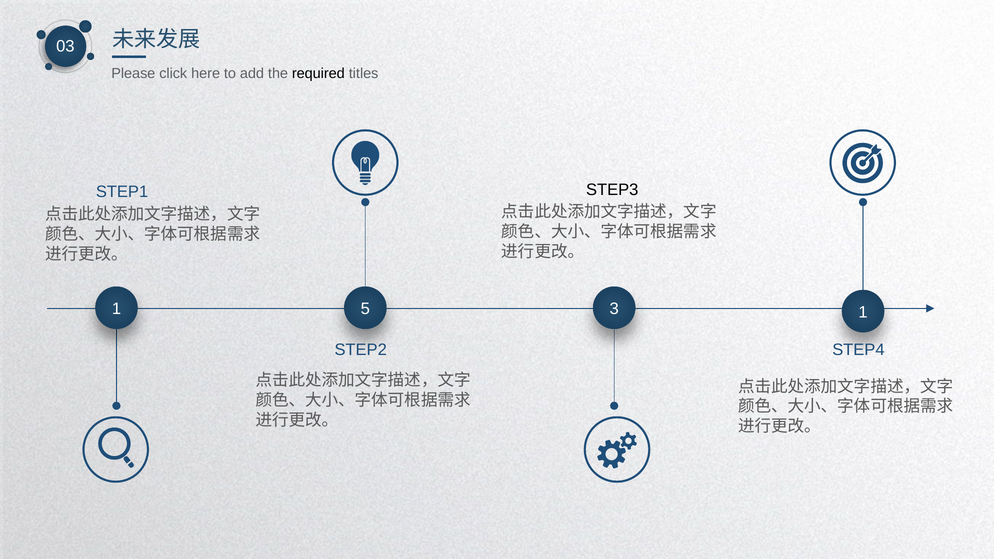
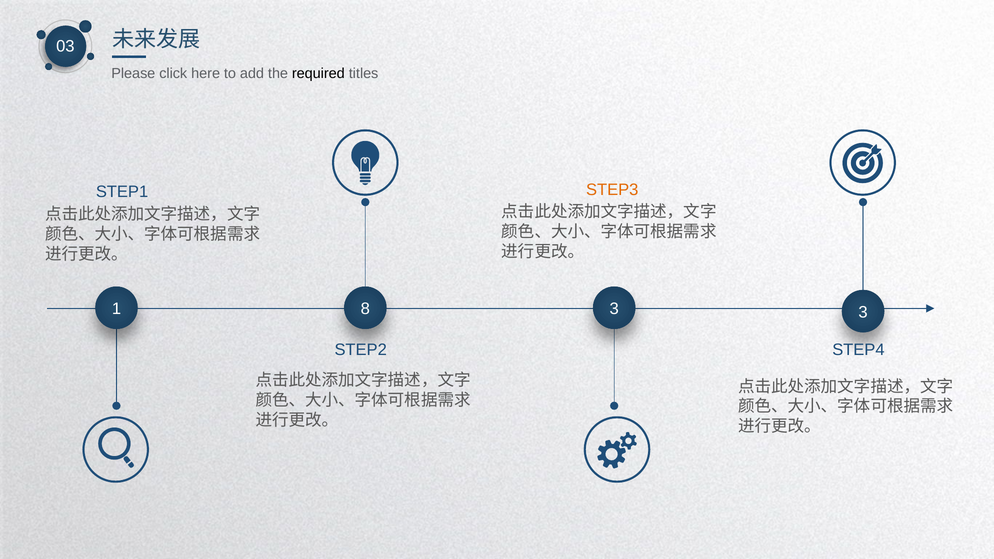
STEP3 colour: black -> orange
5: 5 -> 8
3 1: 1 -> 3
